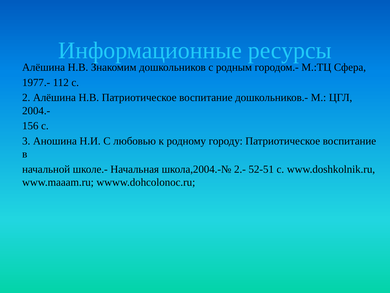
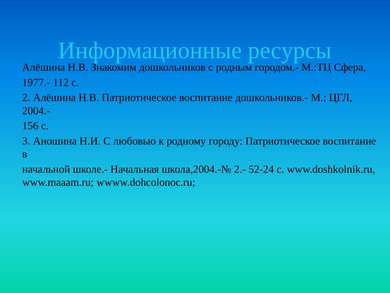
52-51: 52-51 -> 52-24
